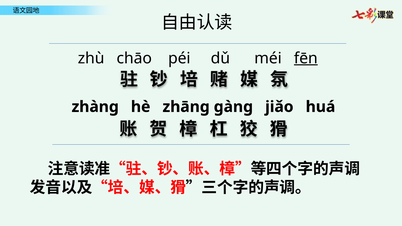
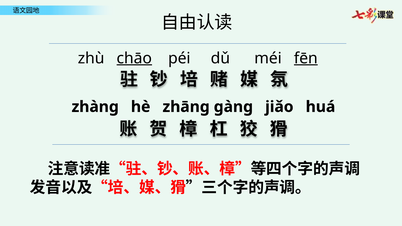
chāo underline: none -> present
